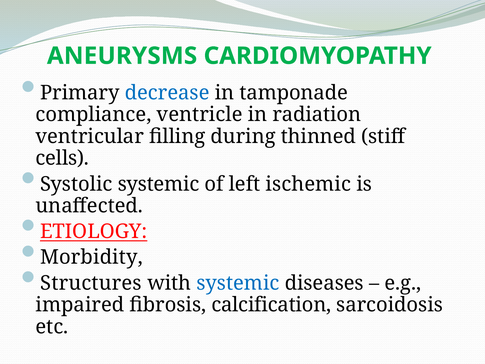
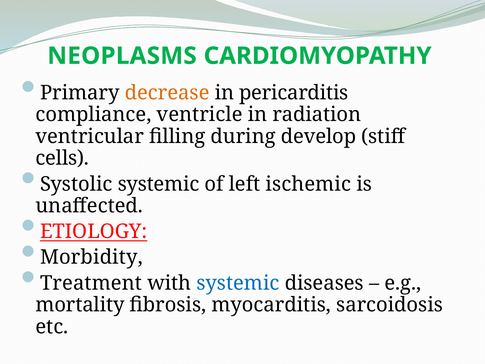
ANEURYSMS: ANEURYSMS -> NEOPLASMS
decrease colour: blue -> orange
tamponade: tamponade -> pericarditis
thinned: thinned -> develop
Structures: Structures -> Treatment
impaired: impaired -> mortality
calcification: calcification -> myocarditis
